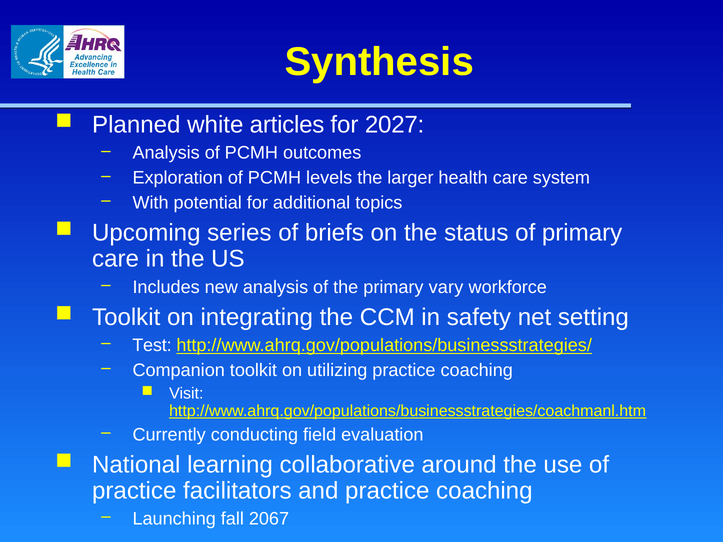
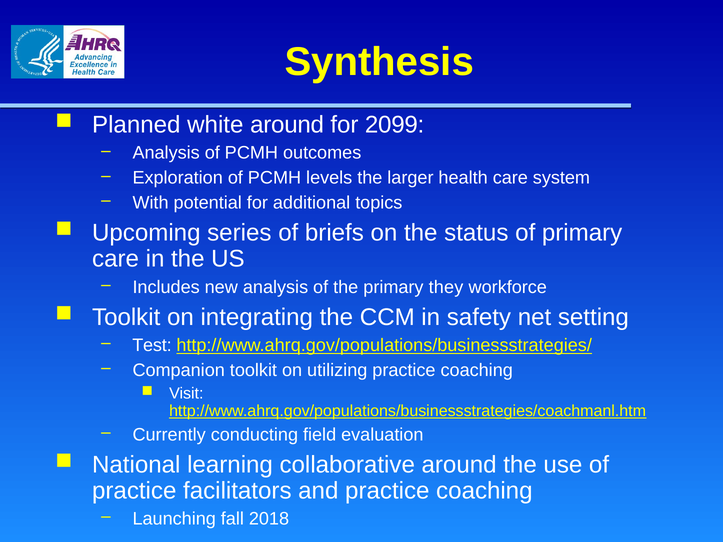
white articles: articles -> around
2027: 2027 -> 2099
vary: vary -> they
2067: 2067 -> 2018
